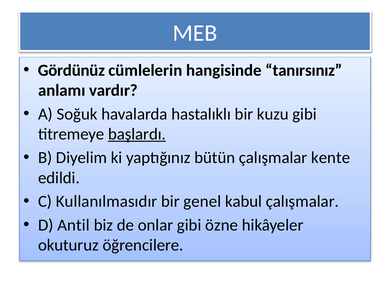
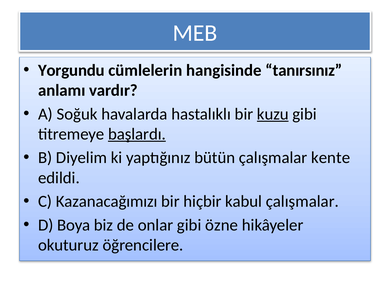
Gördünüz: Gördünüz -> Yorgundu
kuzu underline: none -> present
Kullanılmasıdır: Kullanılmasıdır -> Kazanacağımızı
genel: genel -> hiçbir
Antil: Antil -> Boya
